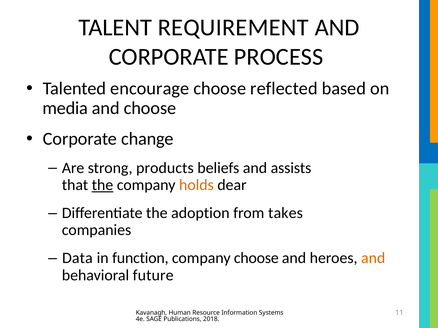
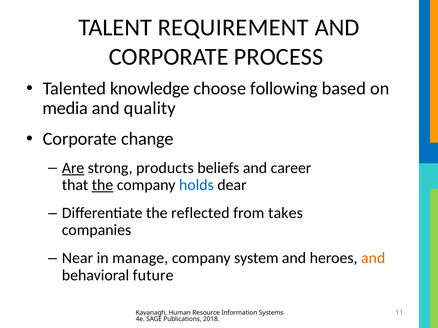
encourage: encourage -> knowledge
reflected: reflected -> following
and choose: choose -> quality
Are underline: none -> present
assists: assists -> career
holds colour: orange -> blue
adoption: adoption -> reflected
Data: Data -> Near
function: function -> manage
company choose: choose -> system
